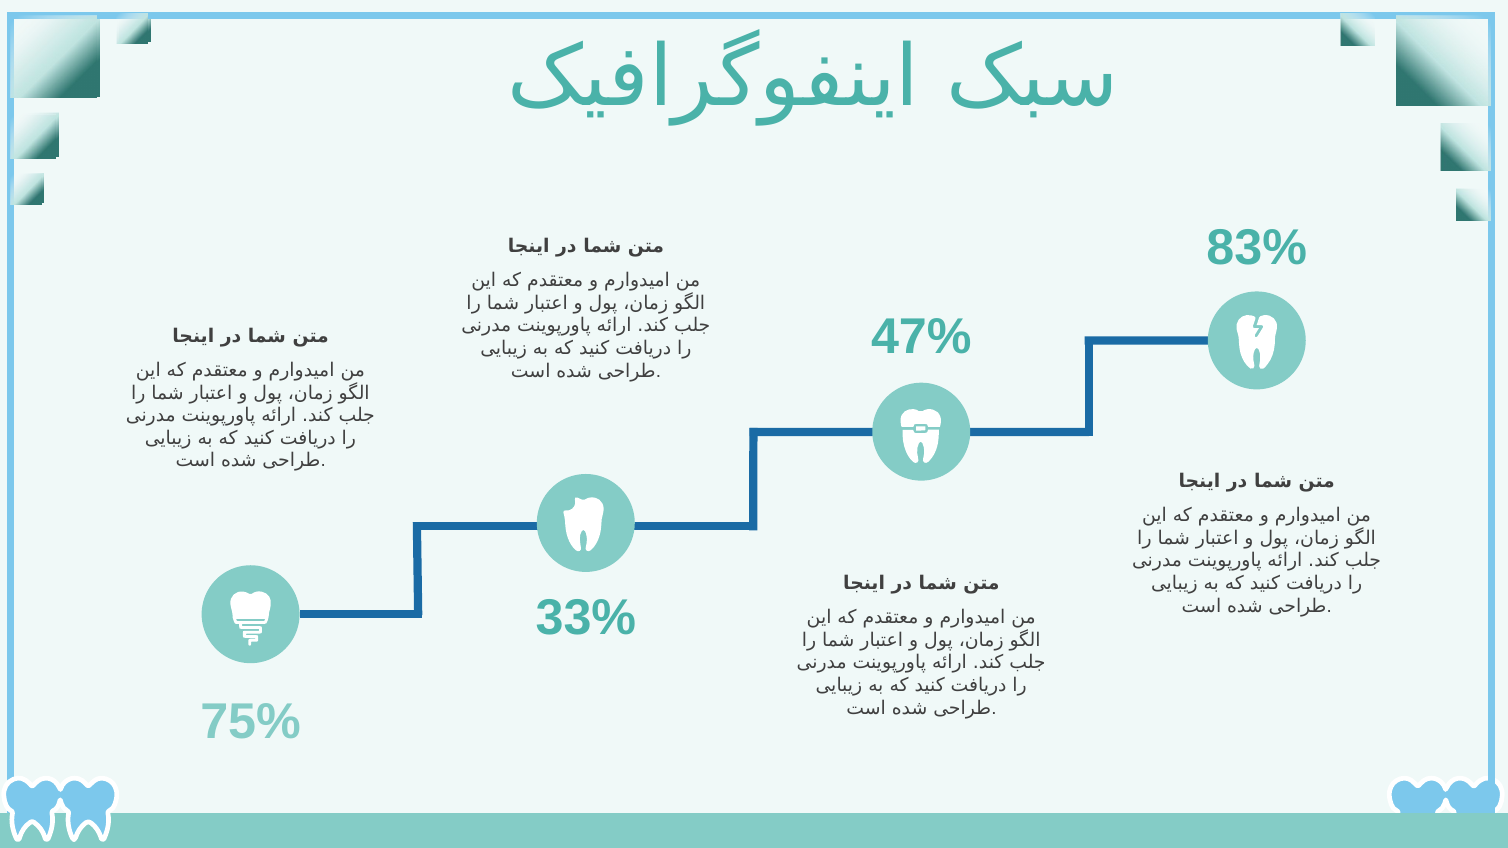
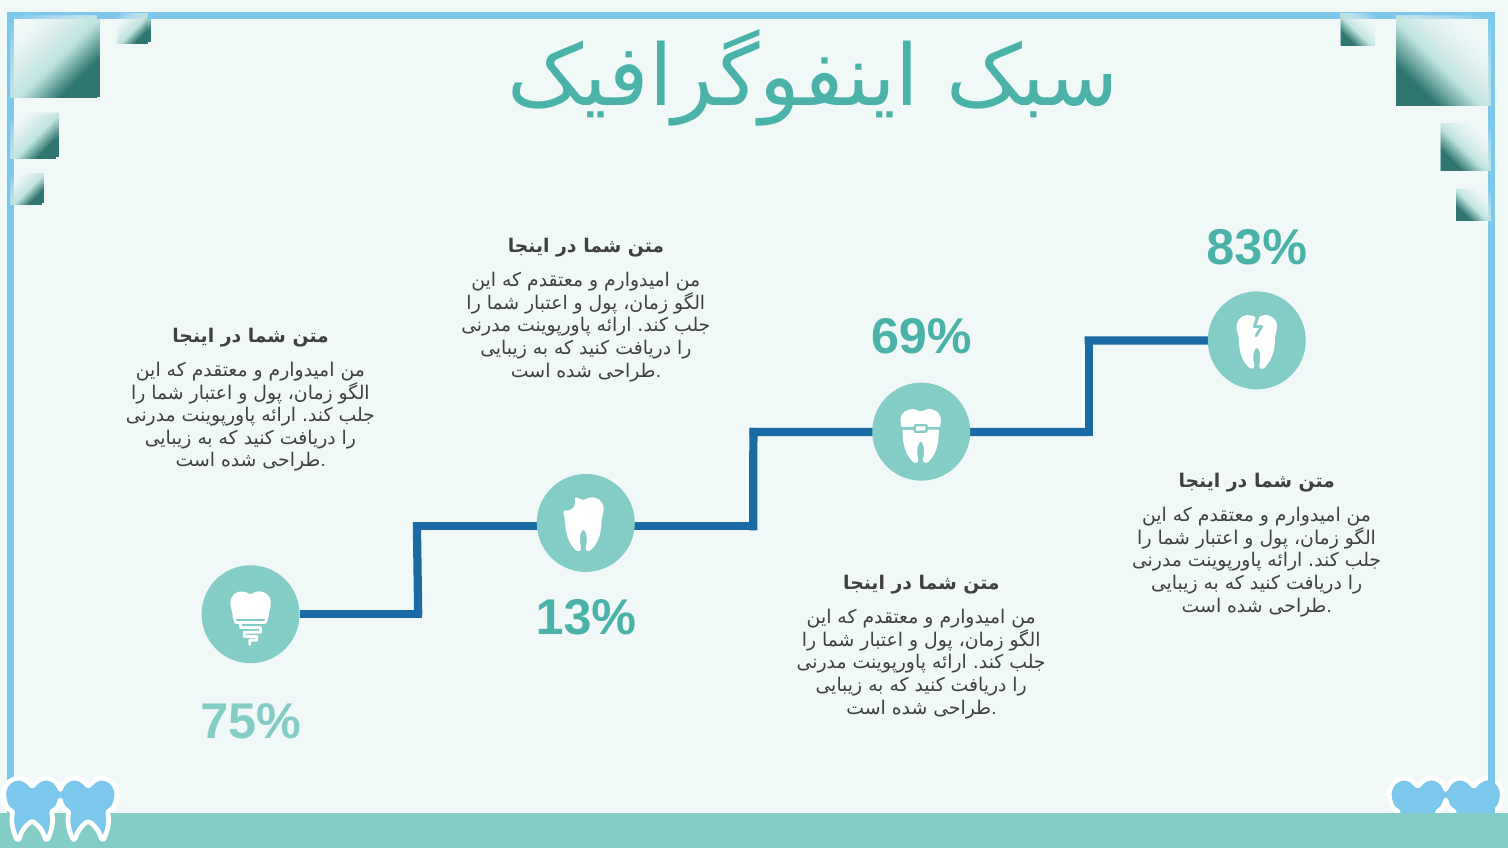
47%: 47% -> 69%
33%: 33% -> 13%
